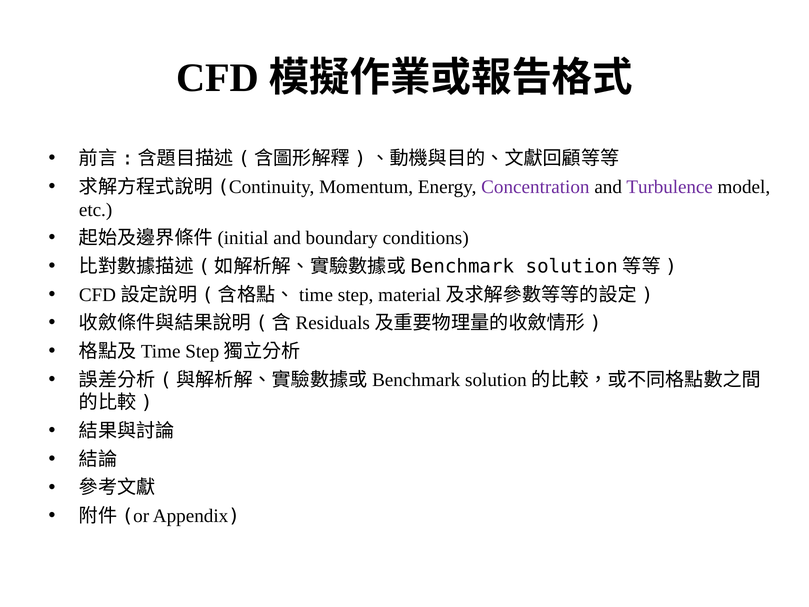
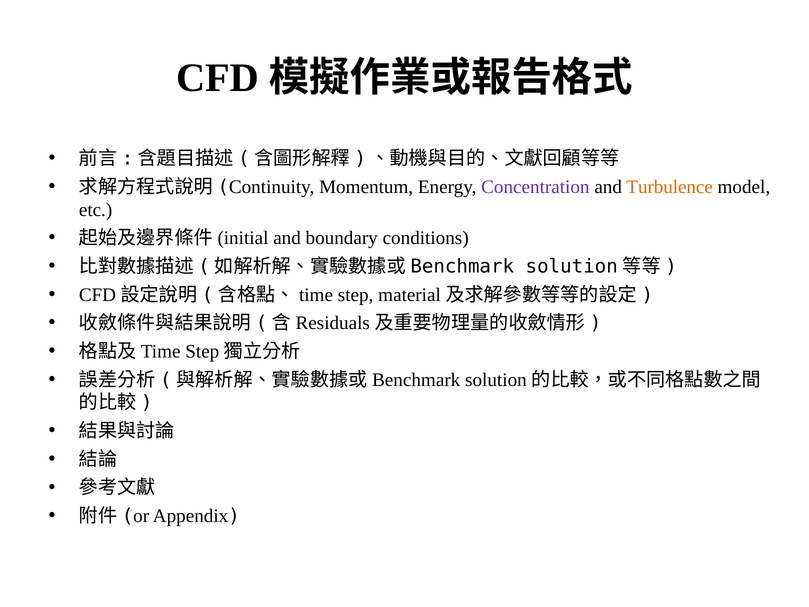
Turbulence colour: purple -> orange
